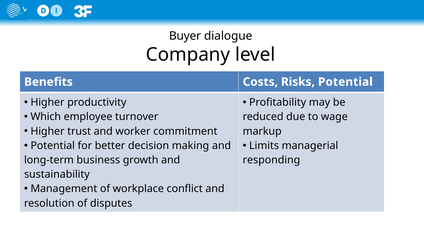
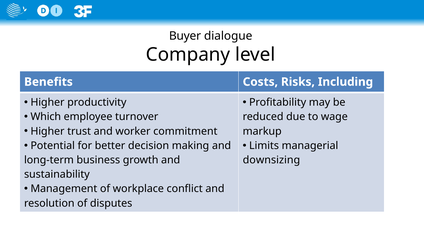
Risks Potential: Potential -> Including
responding: responding -> downsizing
